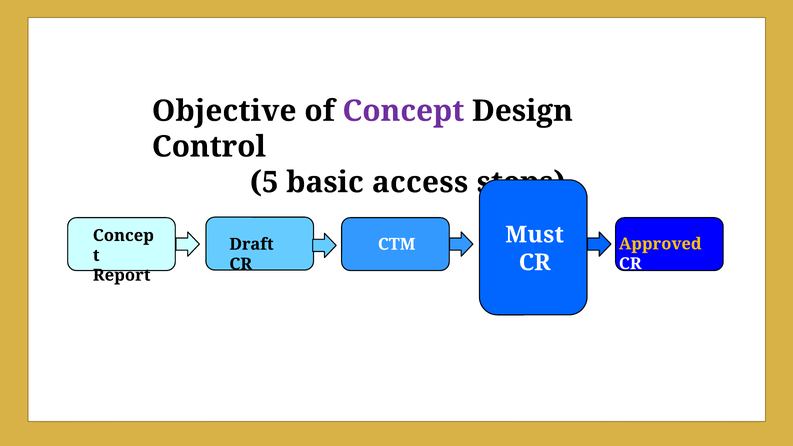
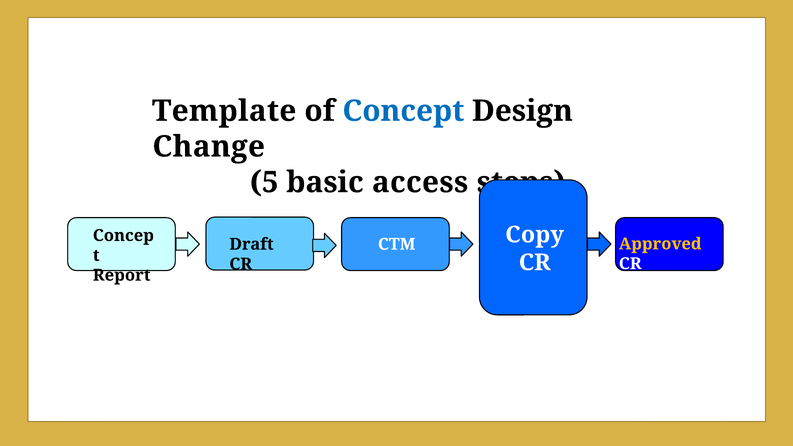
Objective: Objective -> Template
Concept colour: purple -> blue
Control: Control -> Change
Must: Must -> Copy
